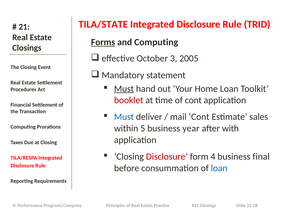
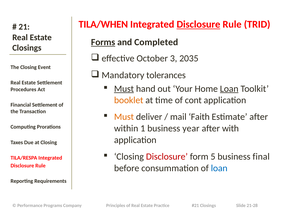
TILA/STATE: TILA/STATE -> TILA/WHEN
Disclosure at (198, 24) underline: none -> present
and Computing: Computing -> Completed
2005: 2005 -> 2035
statement: statement -> tolerances
Loan at (229, 89) underline: none -> present
booklet colour: red -> orange
Must at (124, 117) colour: blue -> orange
mail Cont: Cont -> Faith
Estimate sales: sales -> after
5: 5 -> 1
4: 4 -> 5
